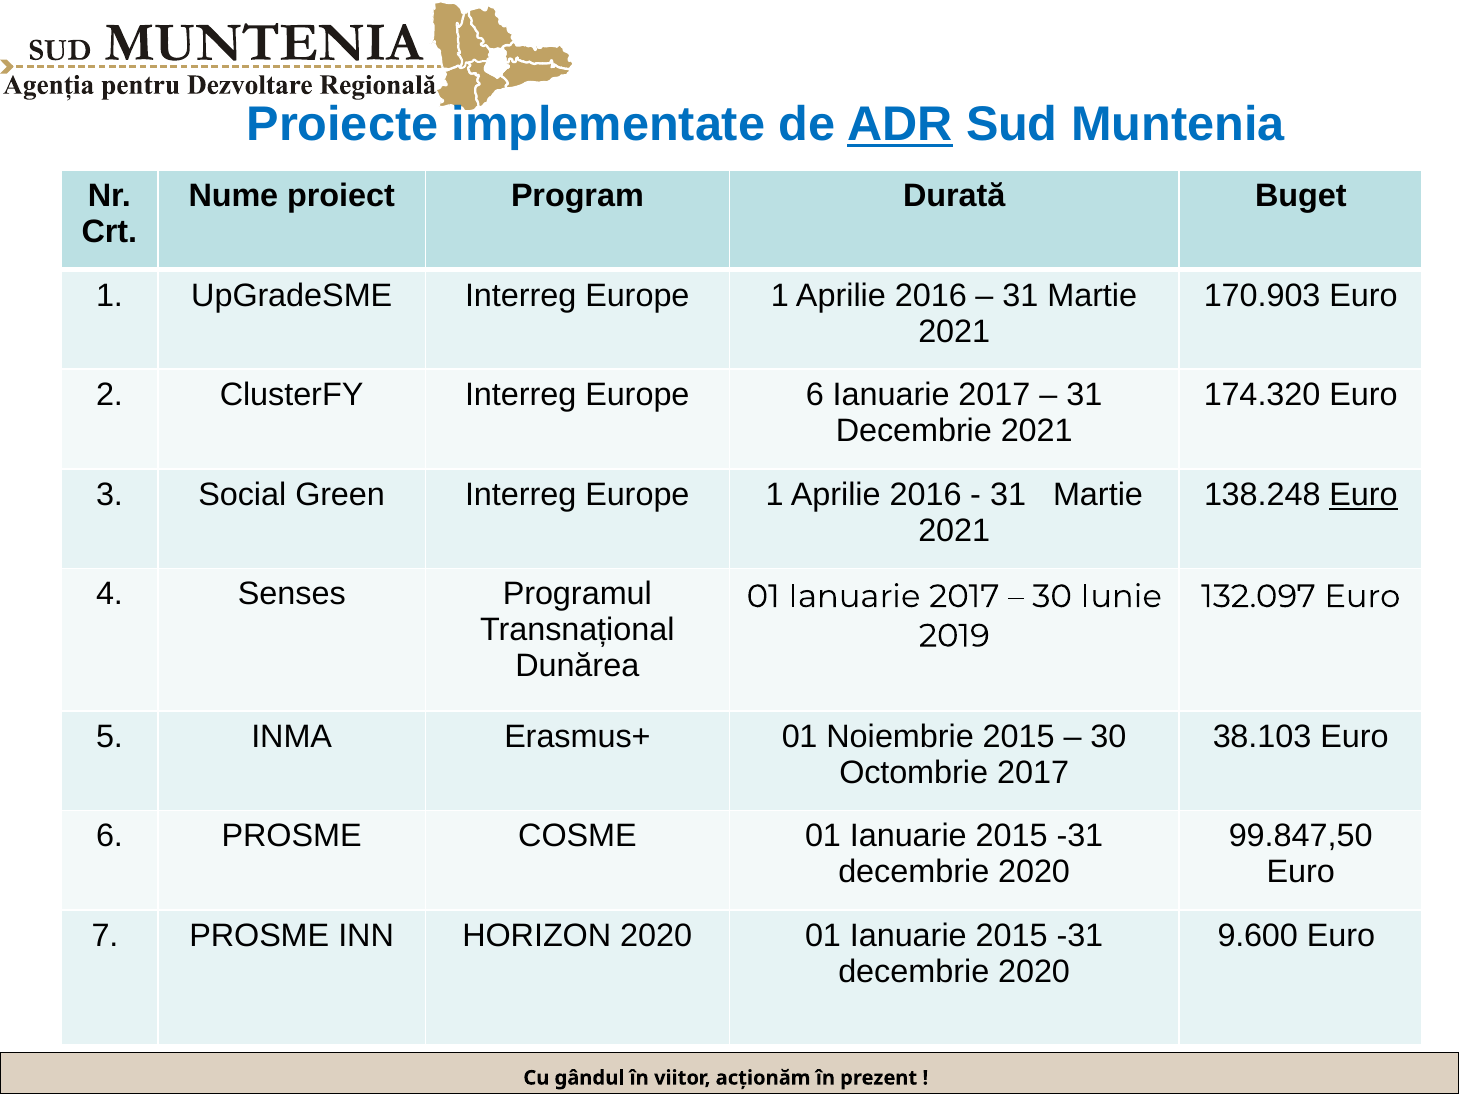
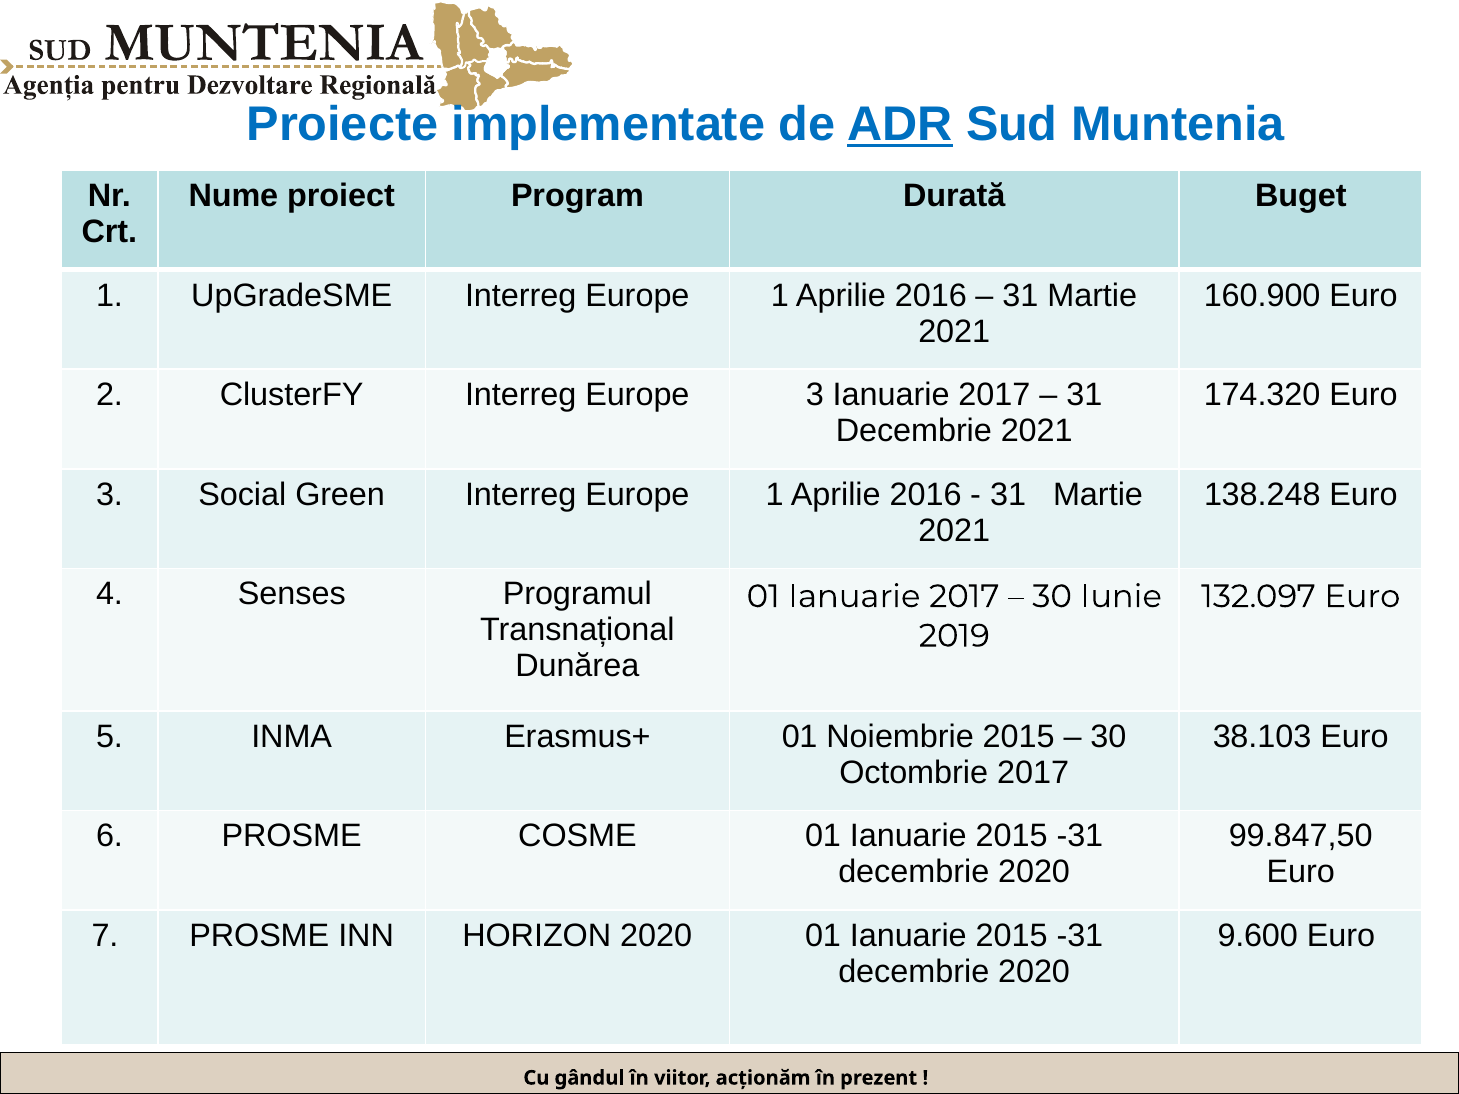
170.903: 170.903 -> 160.900
Europe 6: 6 -> 3
Euro at (1364, 495) underline: present -> none
